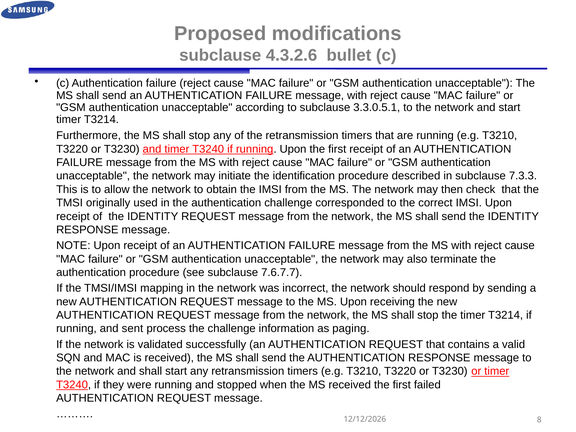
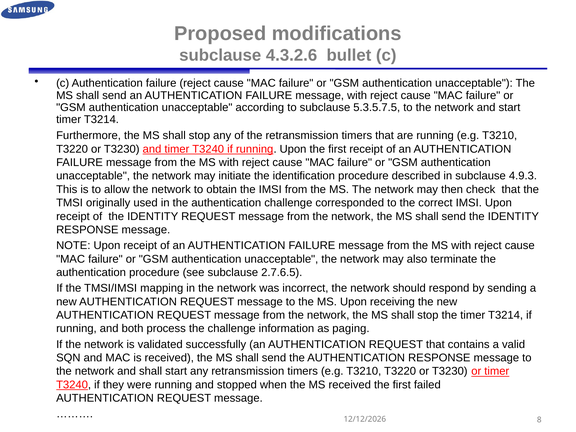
3.3.0.5.1: 3.3.0.5.1 -> 5.3.5.7.5
7.3.3: 7.3.3 -> 4.9.3
7.6.7.7: 7.6.7.7 -> 2.7.6.5
sent: sent -> both
